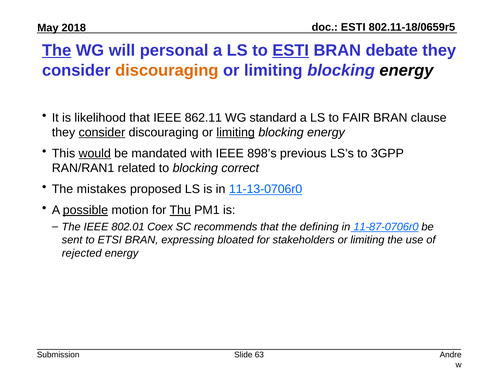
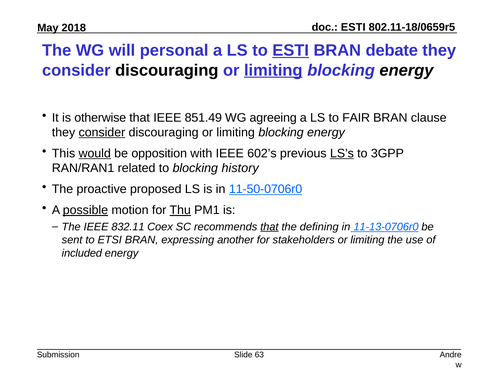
The at (57, 51) underline: present -> none
discouraging at (167, 70) colour: orange -> black
limiting at (273, 70) underline: none -> present
likelihood: likelihood -> otherwise
862.11: 862.11 -> 851.49
standard: standard -> agreeing
limiting at (236, 133) underline: present -> none
mandated: mandated -> opposition
898’s: 898’s -> 602’s
LS’s underline: none -> present
correct: correct -> history
mistakes: mistakes -> proactive
11-13-0706r0: 11-13-0706r0 -> 11-50-0706r0
802.01: 802.01 -> 832.11
that at (269, 227) underline: none -> present
11-87-0706r0: 11-87-0706r0 -> 11-13-0706r0
bloated: bloated -> another
rejected: rejected -> included
